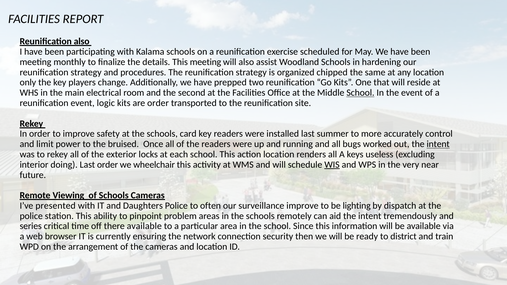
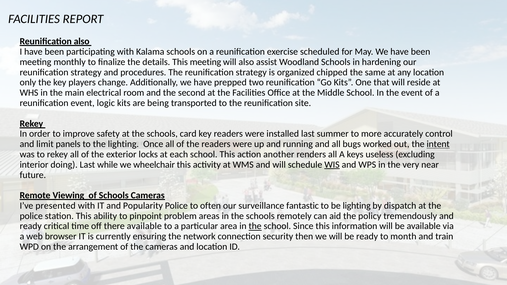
School at (360, 93) underline: present -> none
are order: order -> being
power: power -> panels
the bruised: bruised -> lighting
action location: location -> another
Last order: order -> while
Daughters: Daughters -> Popularity
surveillance improve: improve -> fantastic
aid the intent: intent -> policy
series at (31, 226): series -> ready
the at (255, 226) underline: none -> present
district: district -> month
